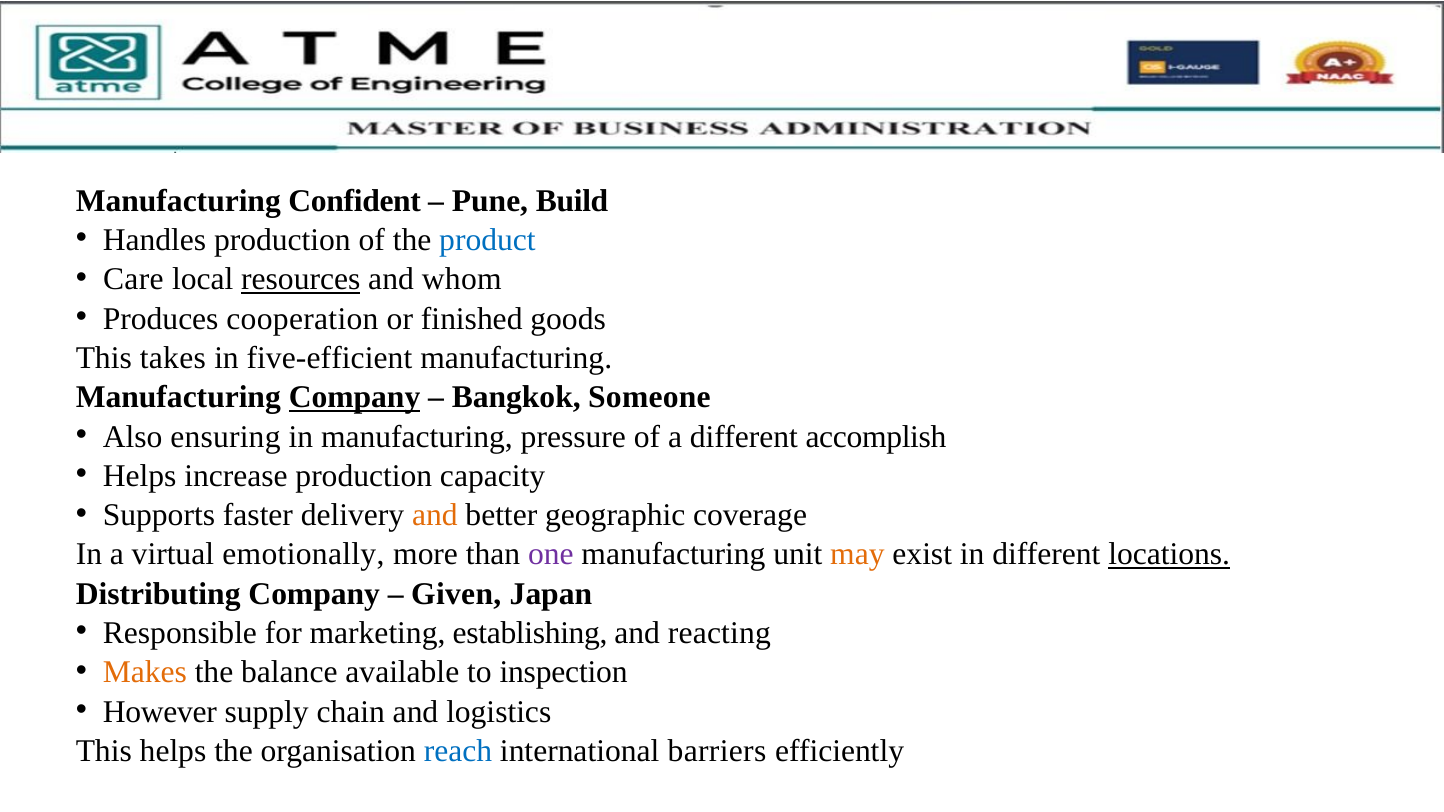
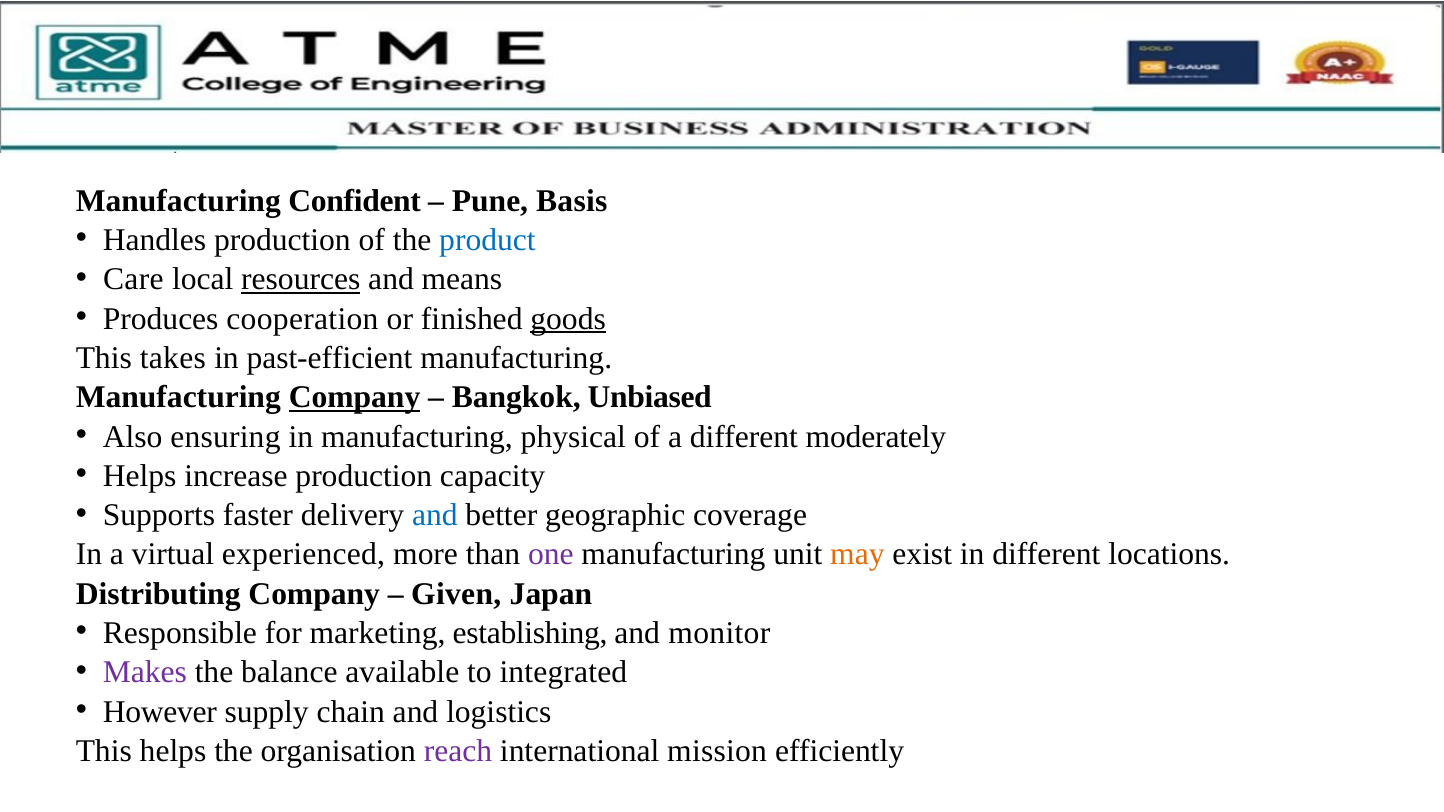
Build: Build -> Basis
whom: whom -> means
goods underline: none -> present
five-efficient: five-efficient -> past-efficient
Someone: Someone -> Unbiased
pressure: pressure -> physical
accomplish: accomplish -> moderately
and at (435, 515) colour: orange -> blue
emotionally: emotionally -> experienced
locations underline: present -> none
reacting: reacting -> monitor
Makes colour: orange -> purple
inspection: inspection -> integrated
reach colour: blue -> purple
barriers: barriers -> mission
